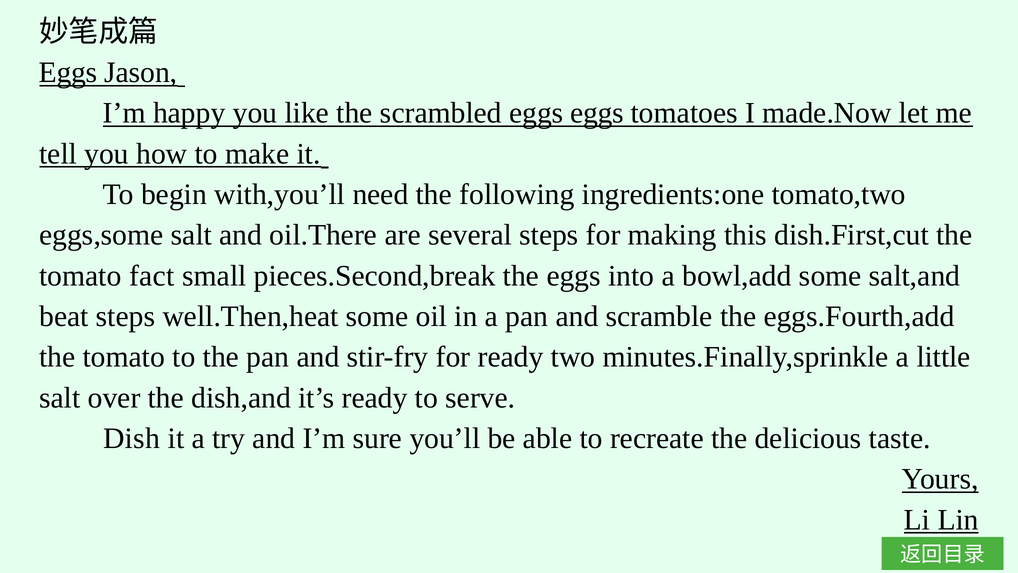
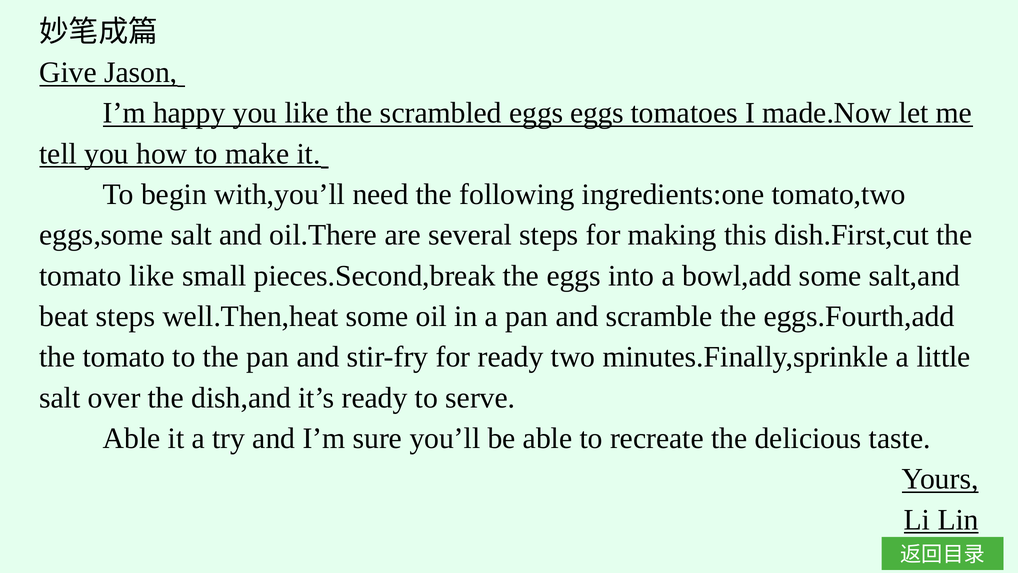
Eggs at (68, 72): Eggs -> Give
tomato fact: fact -> like
Dish at (132, 438): Dish -> Able
